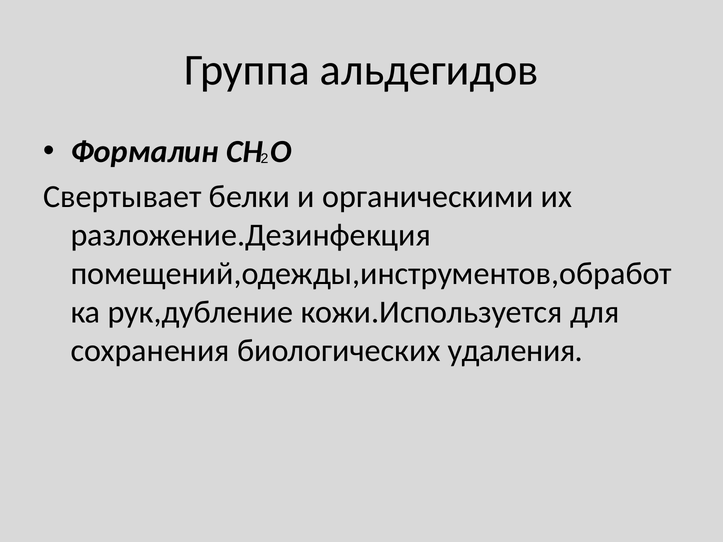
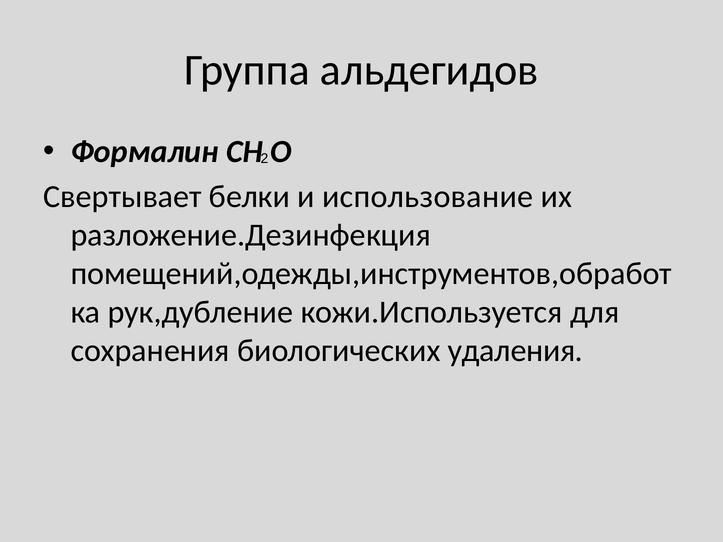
органическими: органическими -> использование
